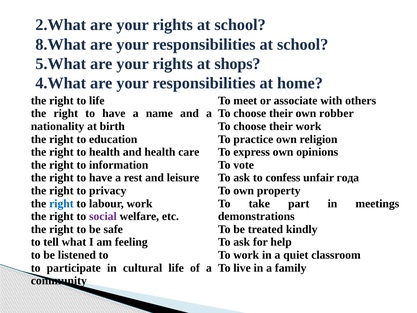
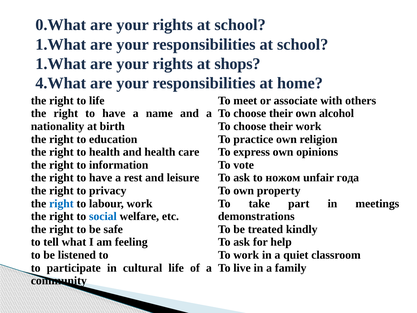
2.What: 2.What -> 0.What
8.What at (61, 44): 8.What -> 1.What
5.What at (61, 64): 5.What -> 1.What
robber: robber -> alcohol
confess: confess -> ножом
social colour: purple -> blue
